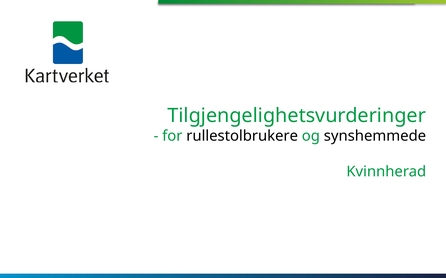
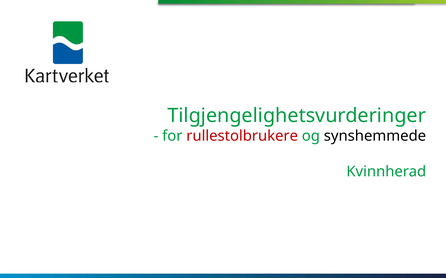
rullestolbrukere colour: black -> red
